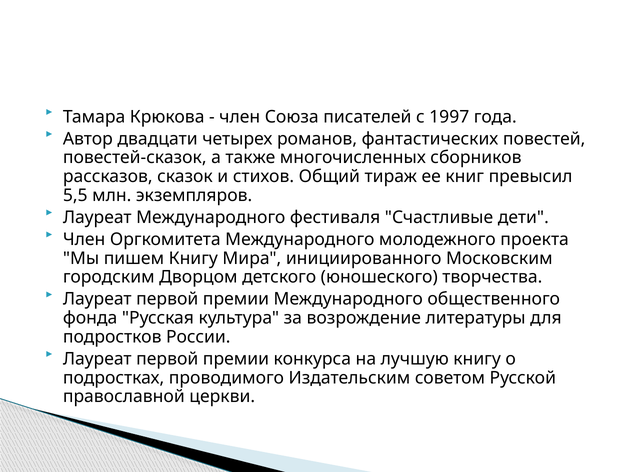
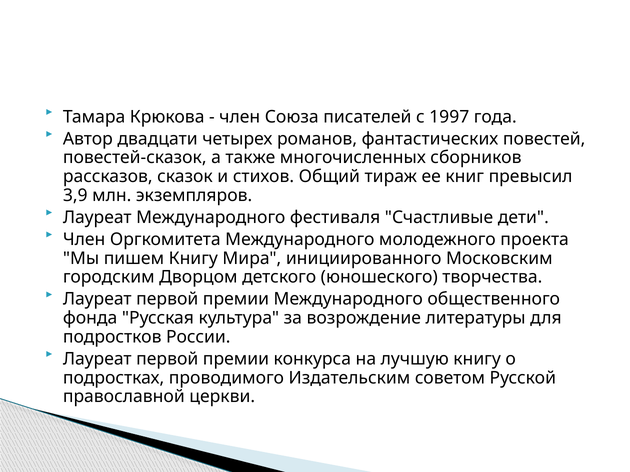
5,5: 5,5 -> 3,9
